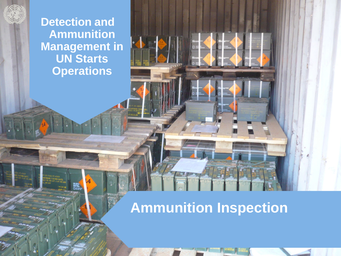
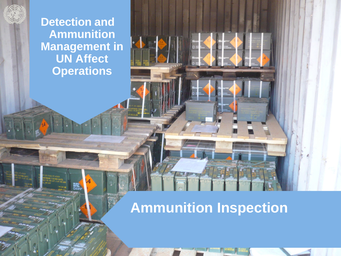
Starts: Starts -> Affect
